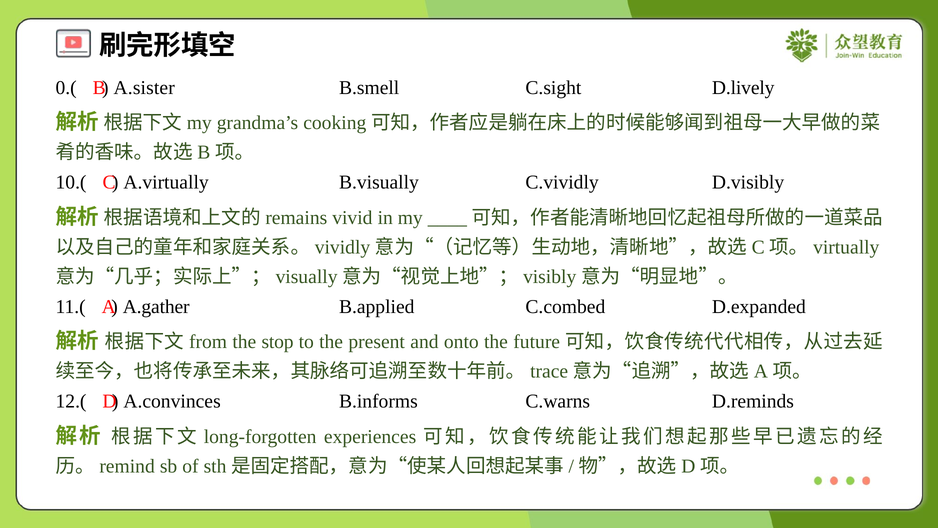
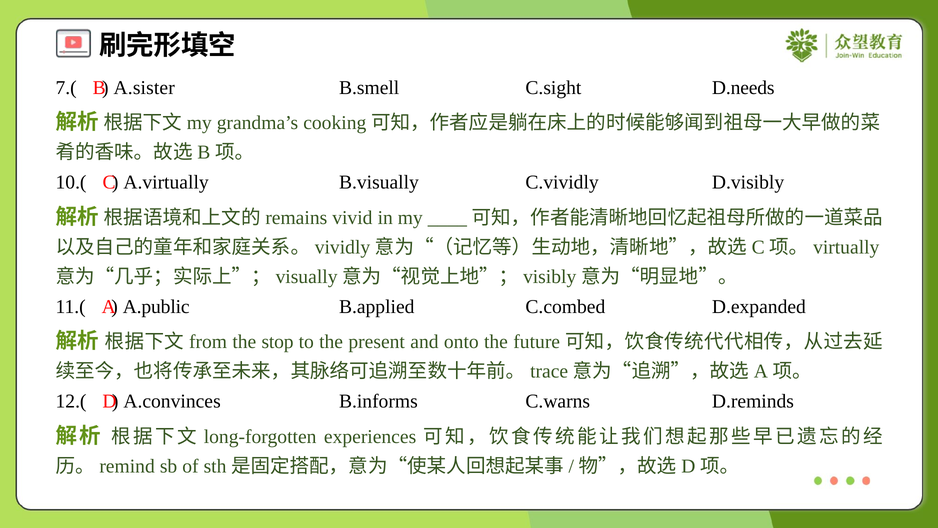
0.(: 0.( -> 7.(
D.lively: D.lively -> D.needs
A.gather: A.gather -> A.public
